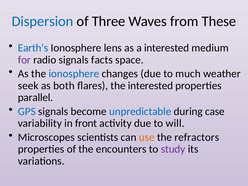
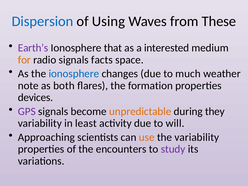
Three: Three -> Using
Earth’s colour: blue -> purple
lens: lens -> that
for colour: purple -> orange
seek: seek -> note
the interested: interested -> formation
parallel: parallel -> devices
GPS colour: blue -> purple
unpredictable colour: blue -> orange
case: case -> they
front: front -> least
Microscopes: Microscopes -> Approaching
the refractors: refractors -> variability
